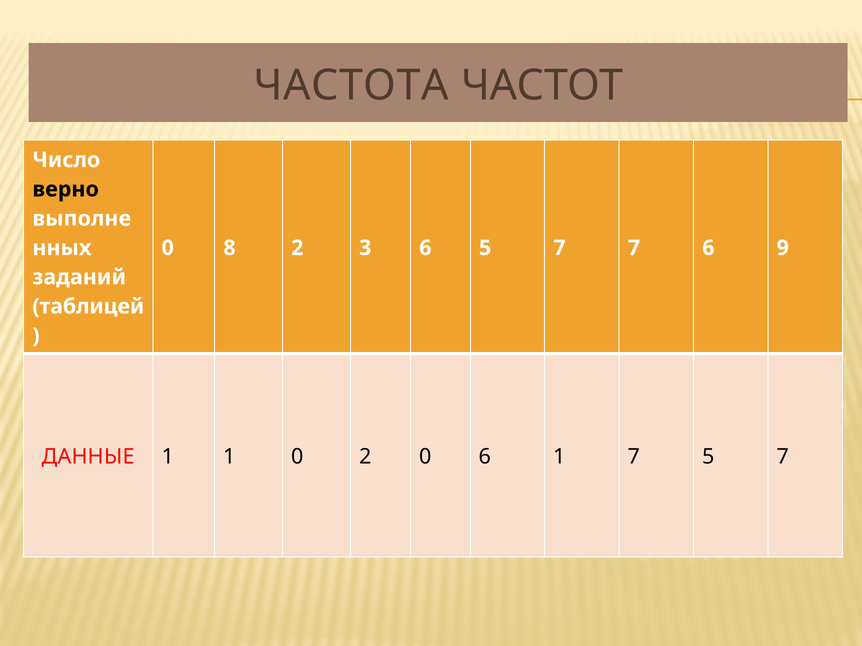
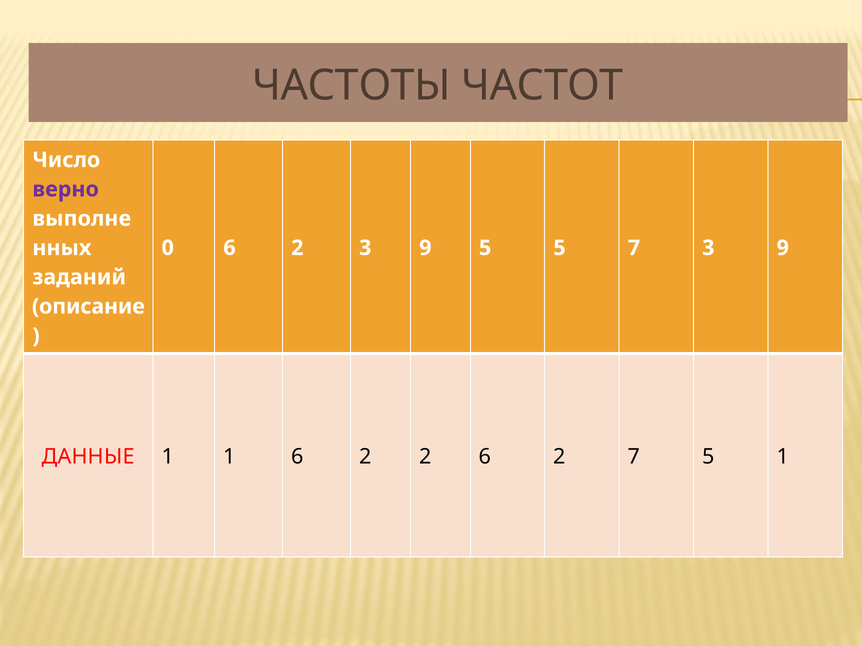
ЧАСТОТА: ЧАСТОТА -> ЧАСТОТЫ
верно colour: black -> purple
0 8: 8 -> 6
2 3 6: 6 -> 9
7 at (560, 248): 7 -> 5
7 6: 6 -> 3
таблицей: таблицей -> описание
1 0: 0 -> 6
2 0: 0 -> 2
1 at (560, 457): 1 -> 2
7 5 7: 7 -> 1
